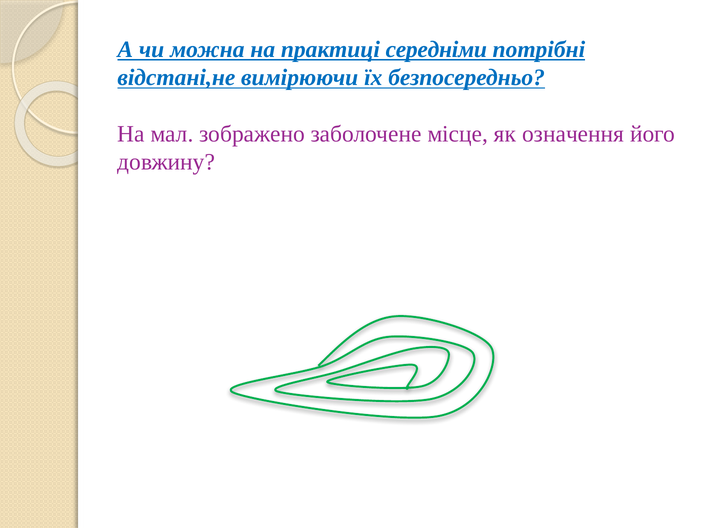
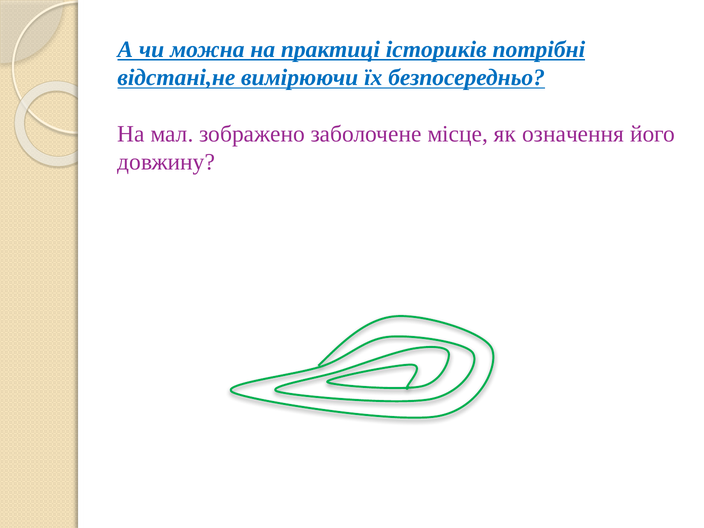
середніми: середніми -> істориків
